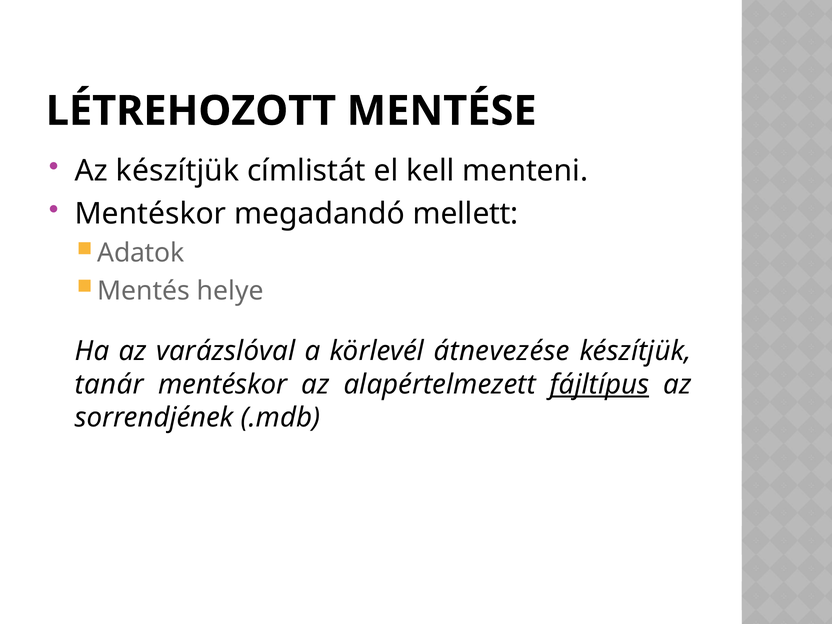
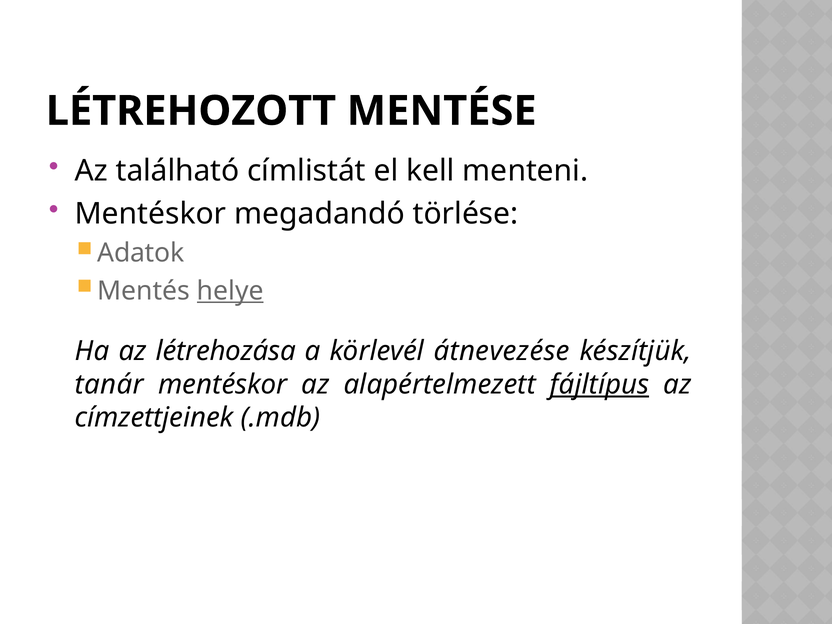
Az készítjük: készítjük -> található
mellett: mellett -> törlése
helye underline: none -> present
varázslóval: varázslóval -> létrehozása
sorrendjének: sorrendjének -> címzettjeinek
